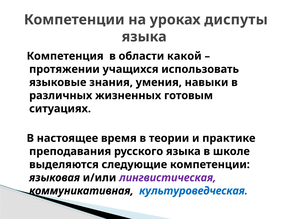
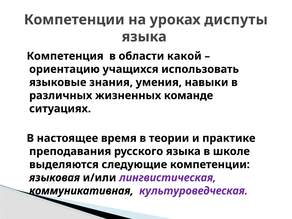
протяжении: протяжении -> ориентацию
готовым: готовым -> команде
культуроведческая colour: blue -> purple
